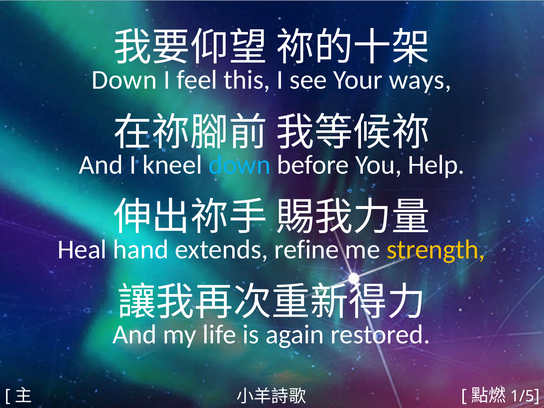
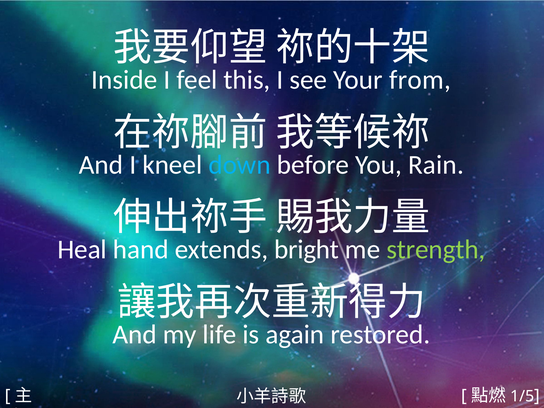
Down at (124, 80): Down -> Inside
ways: ways -> from
Help: Help -> Rain
refine: refine -> bright
strength colour: yellow -> light green
